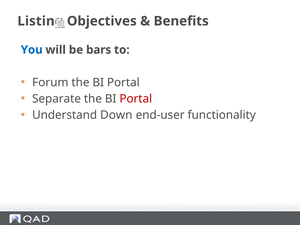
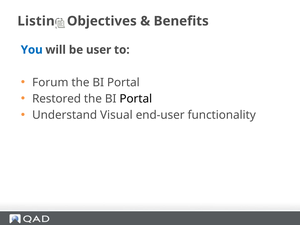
bars: bars -> user
Separate: Separate -> Restored
Portal at (136, 99) colour: red -> black
Down: Down -> Visual
